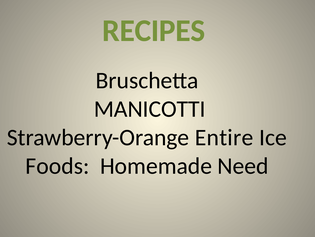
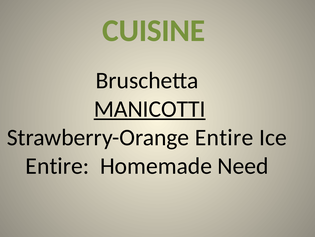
RECIPES: RECIPES -> CUISINE
MANICOTTI underline: none -> present
Foods at (57, 165): Foods -> Entire
